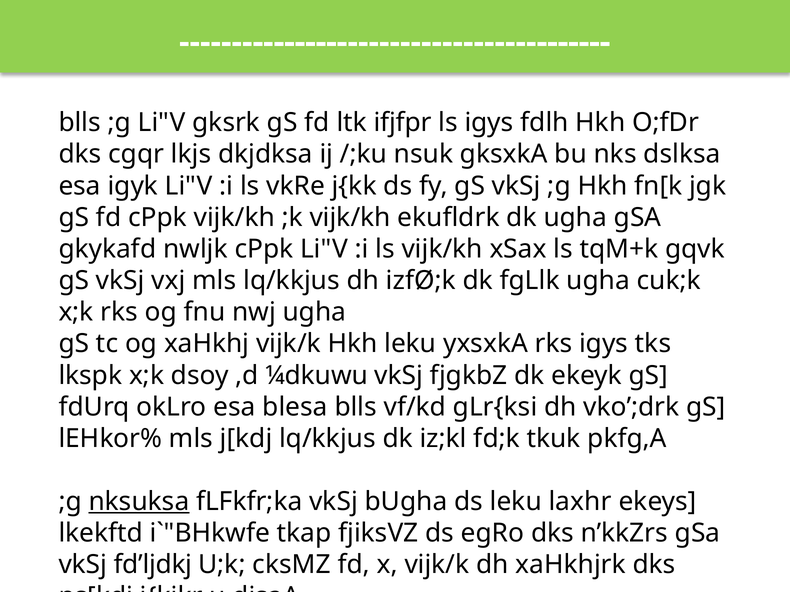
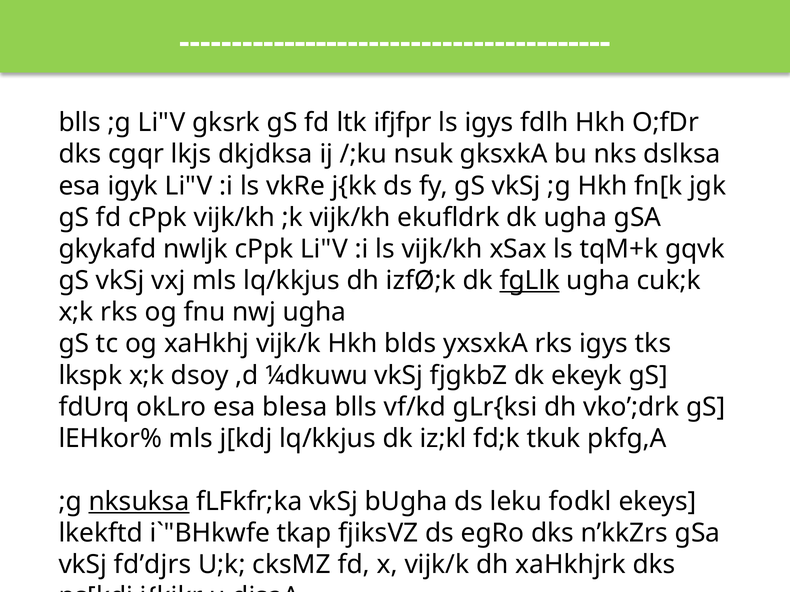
fgLlk underline: none -> present
Hkh leku: leku -> blds
laxhr: laxhr -> fodkl
fd’ljdkj: fd’ljdkj -> fd’djrs
